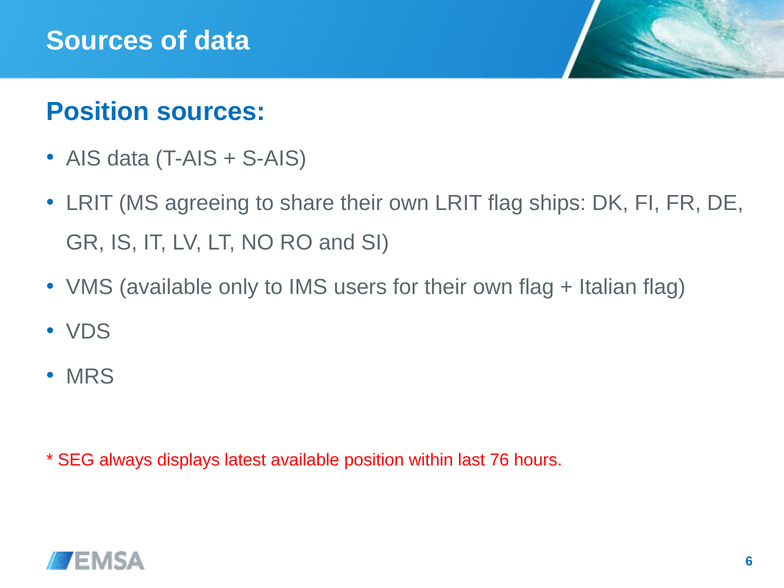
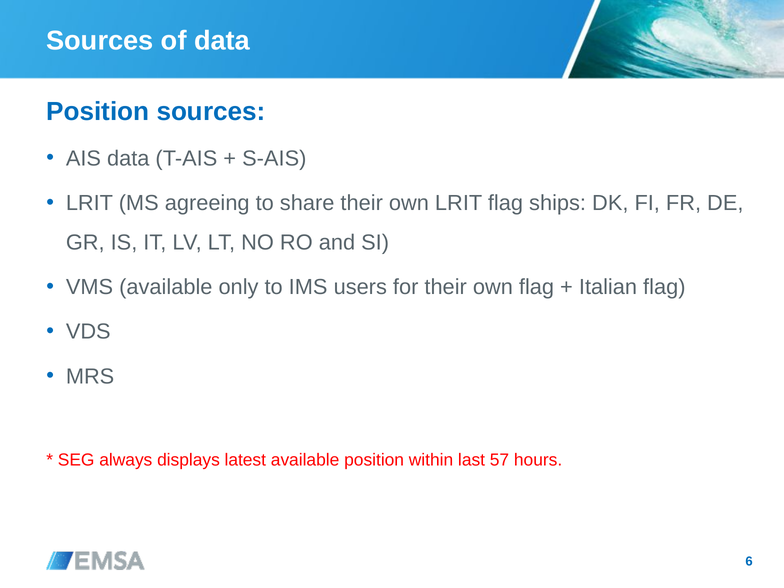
76: 76 -> 57
